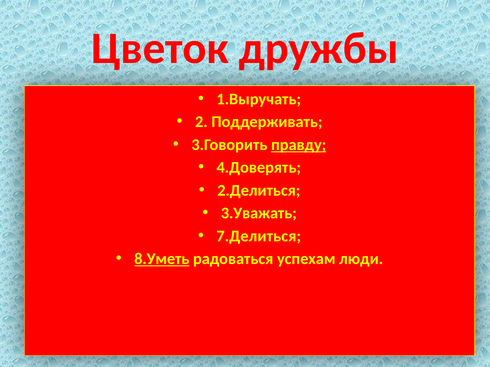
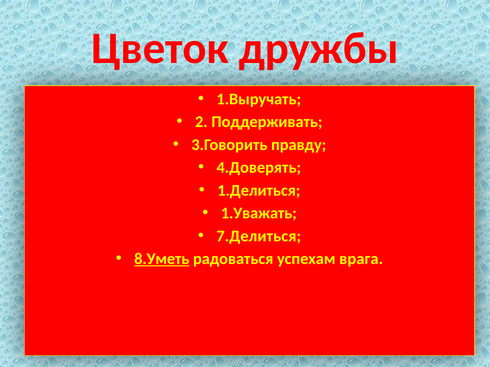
правду underline: present -> none
2.Делиться: 2.Делиться -> 1.Делиться
3.Уважать: 3.Уважать -> 1.Уважать
люди: люди -> врага
